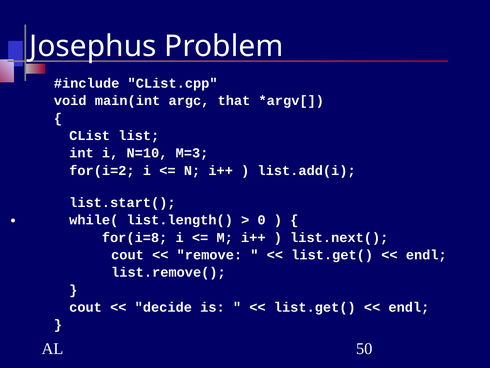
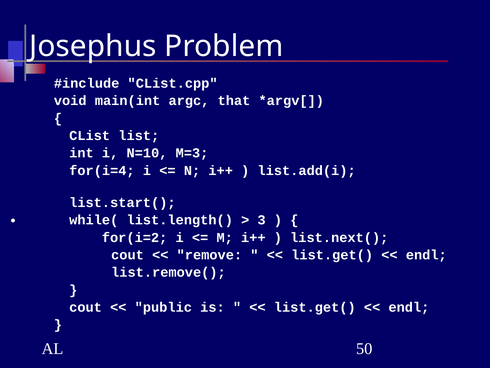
for(i=2: for(i=2 -> for(i=4
0: 0 -> 3
for(i=8: for(i=8 -> for(i=2
decide: decide -> public
